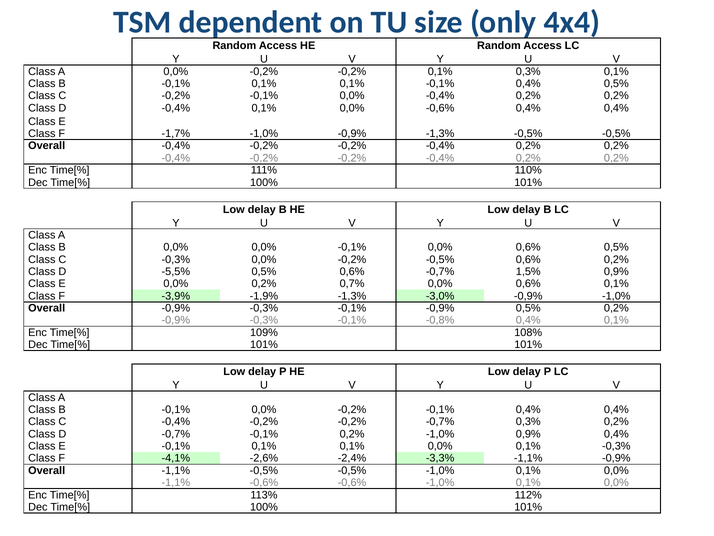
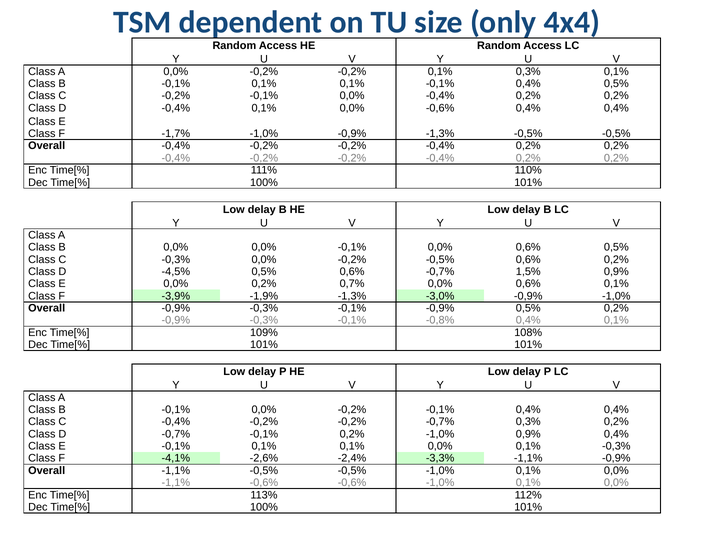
-5,5%: -5,5% -> -4,5%
